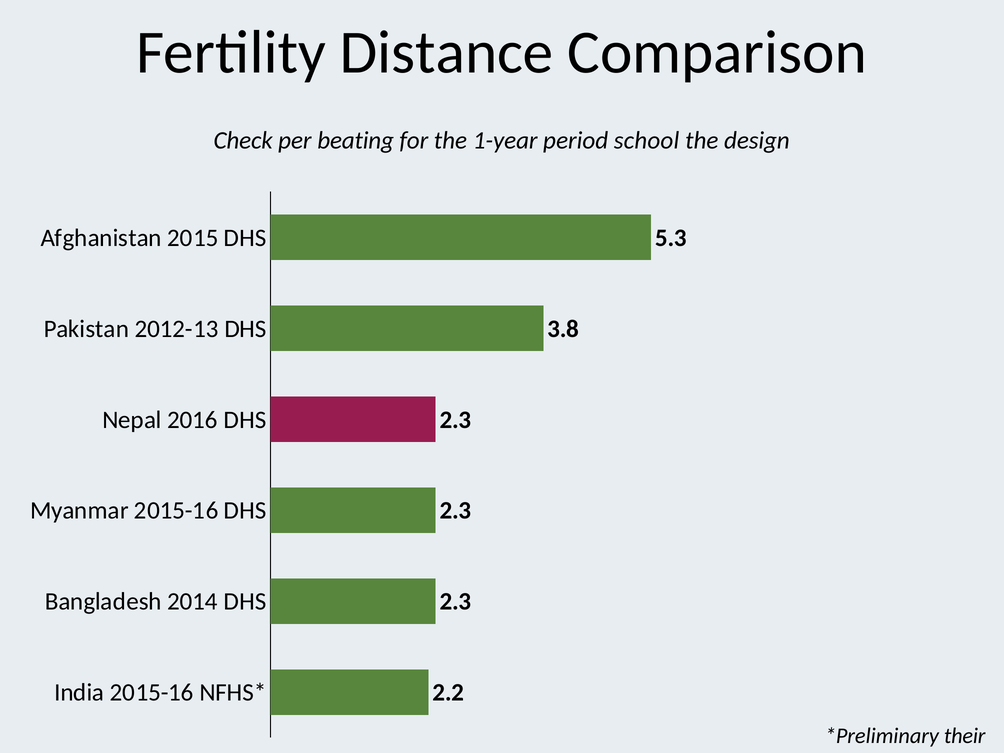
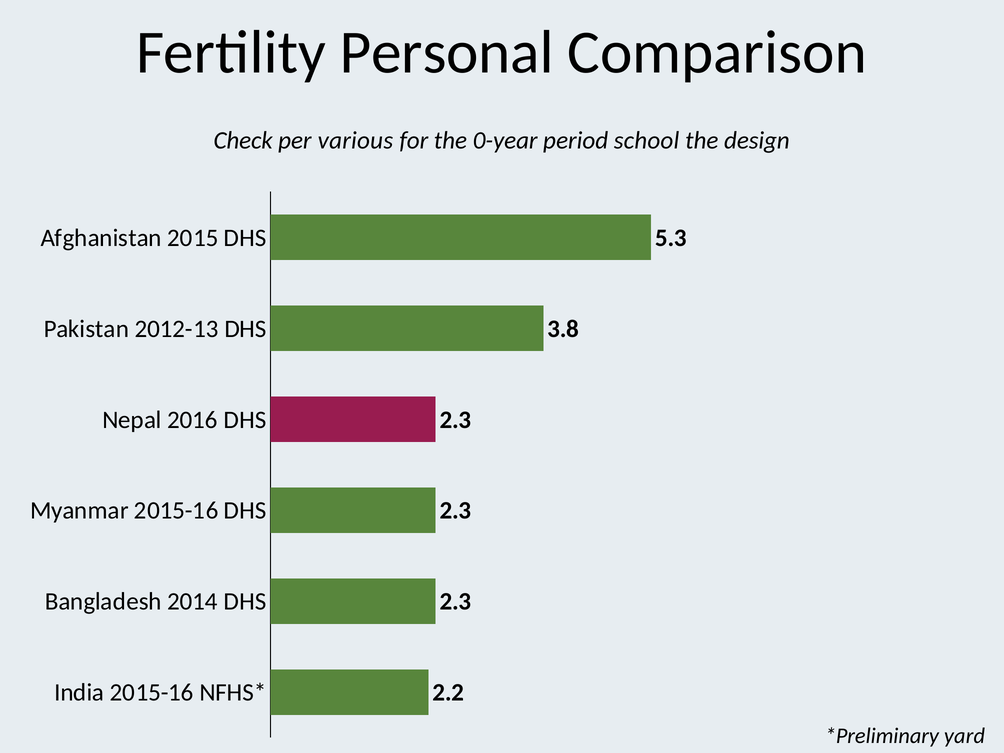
Distance: Distance -> Personal
beating: beating -> various
1-year: 1-year -> 0-year
their: their -> yard
